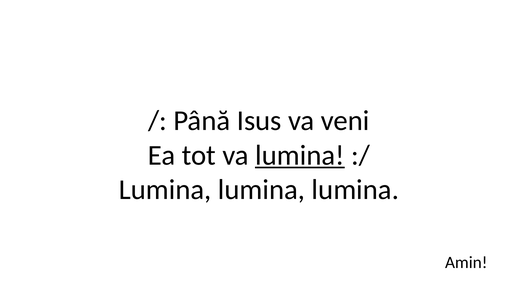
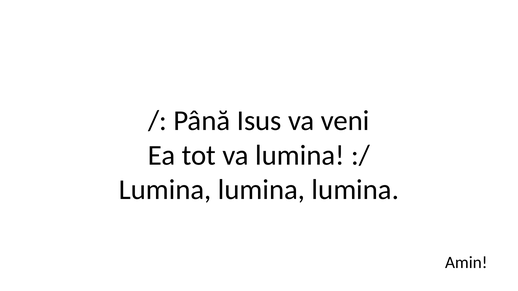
lumina at (300, 155) underline: present -> none
